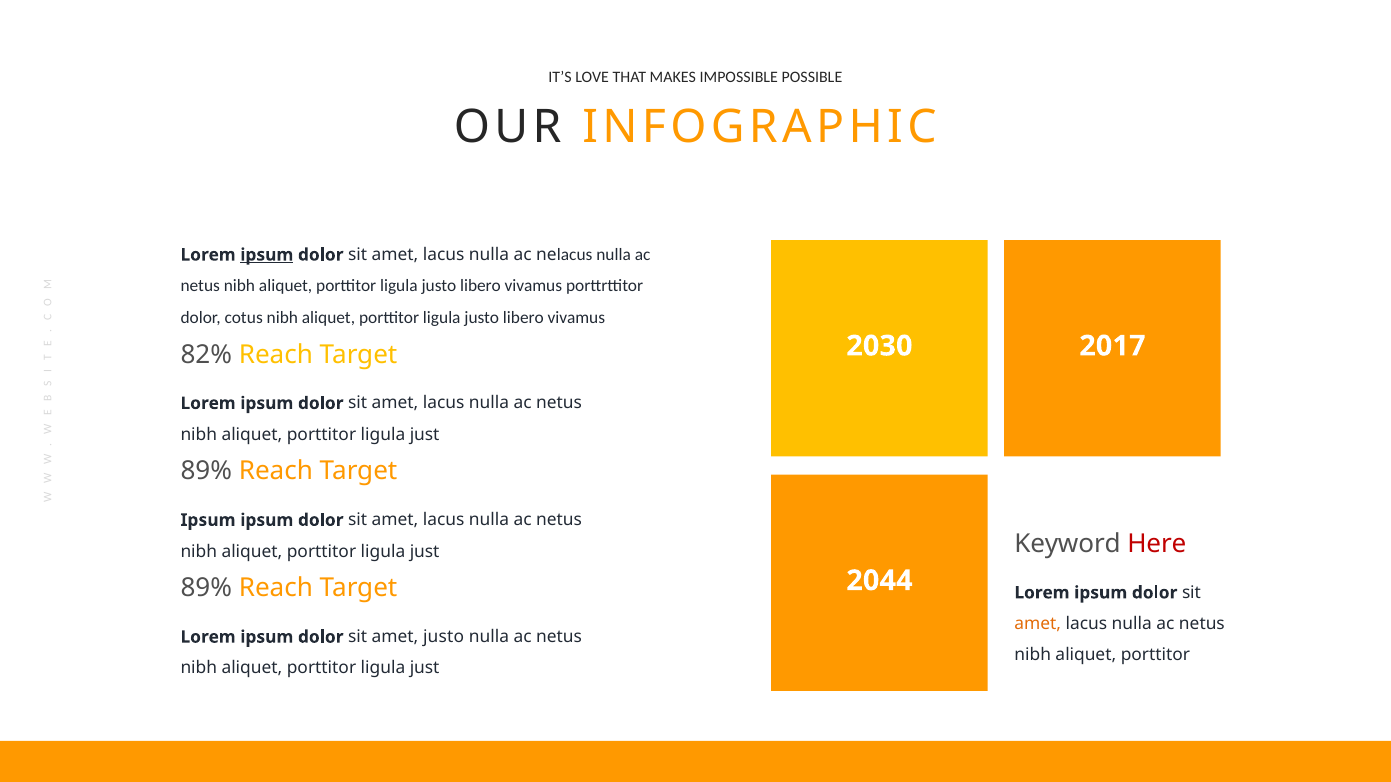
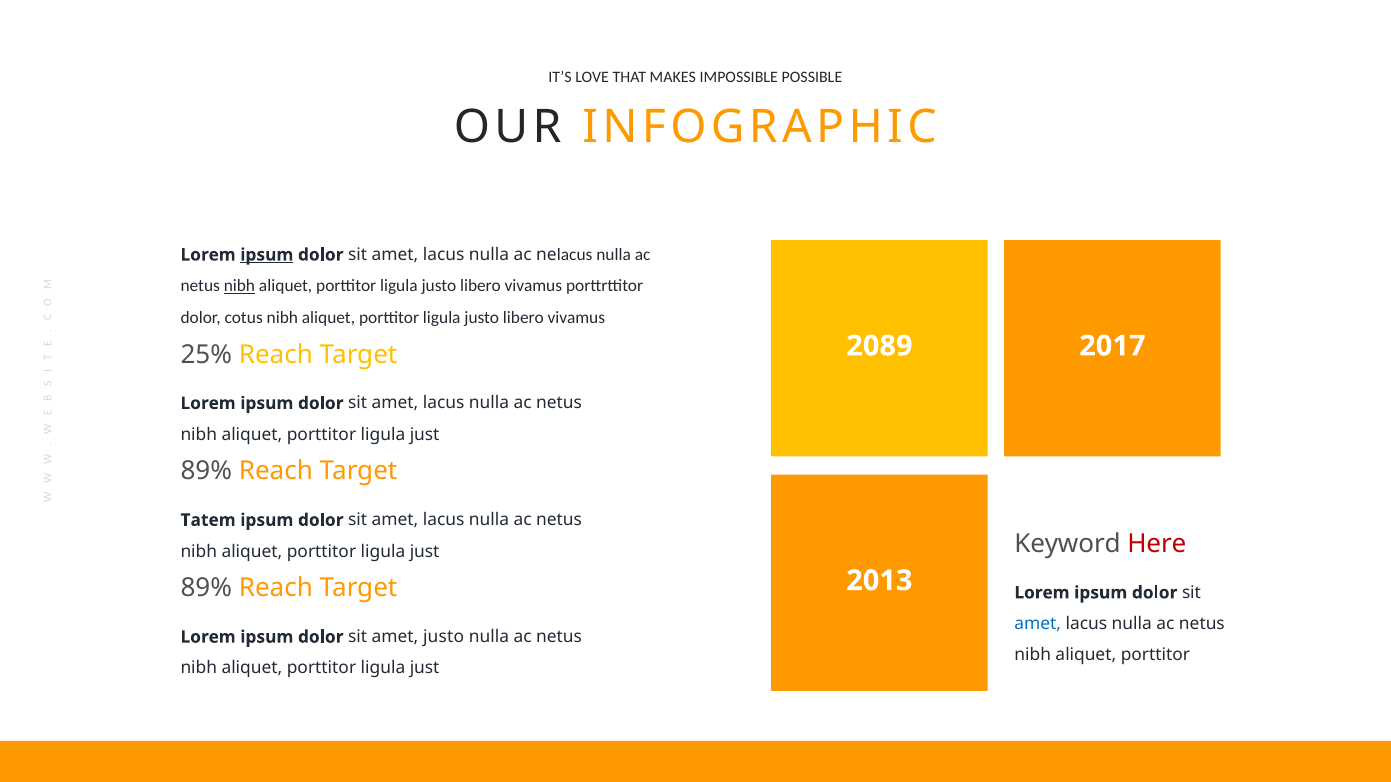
nibh at (239, 286) underline: none -> present
2030: 2030 -> 2089
82%: 82% -> 25%
Ipsum at (208, 520): Ipsum -> Tatem
2044: 2044 -> 2013
amet at (1038, 624) colour: orange -> blue
